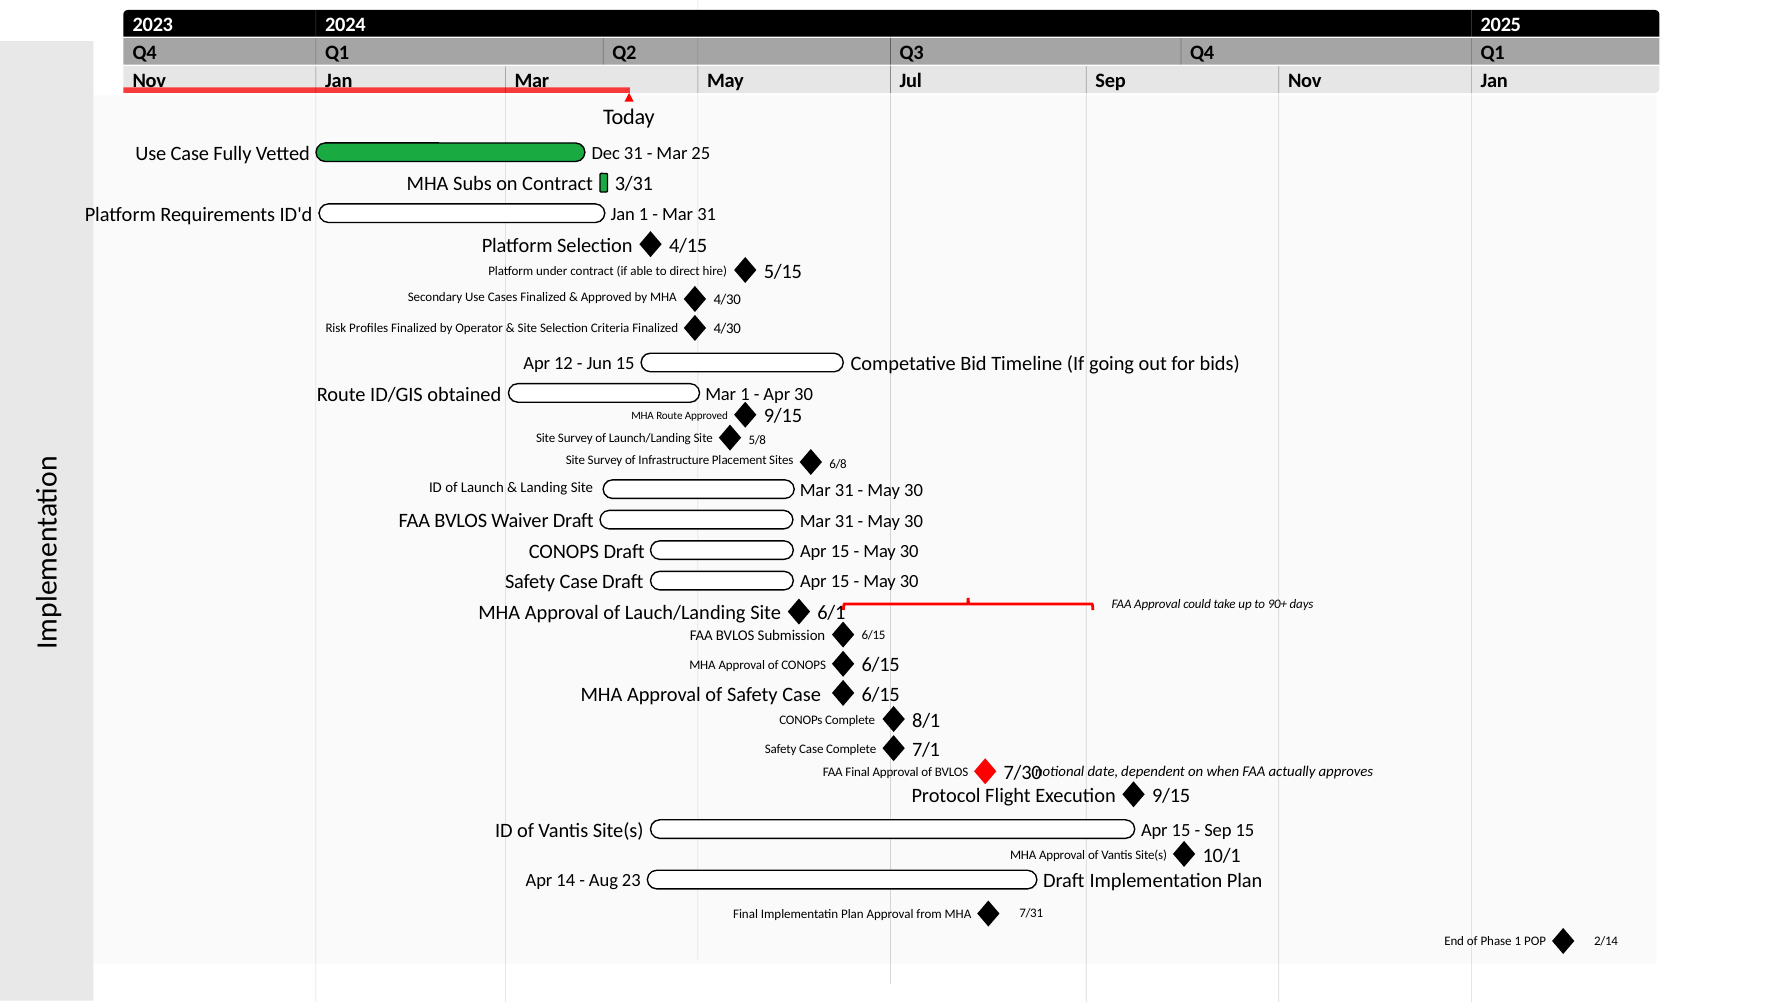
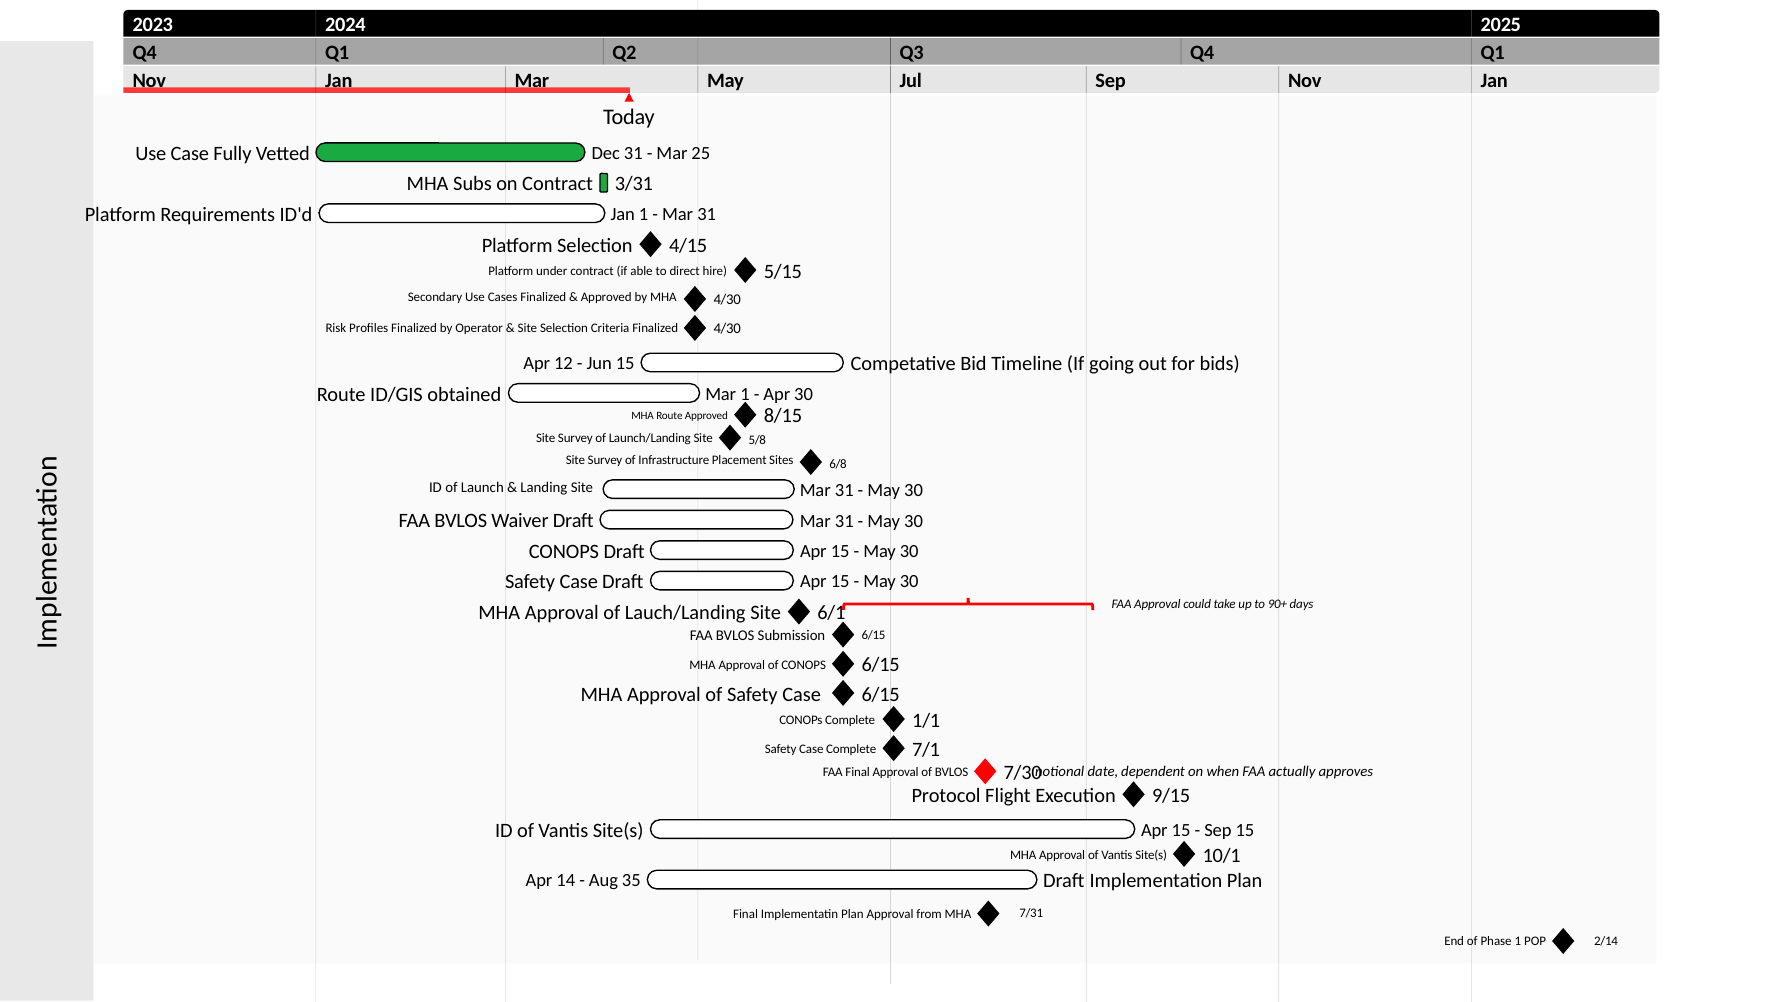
Approved 9/15: 9/15 -> 8/15
8/1: 8/1 -> 1/1
23: 23 -> 35
